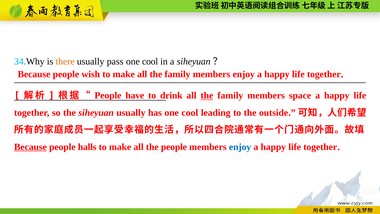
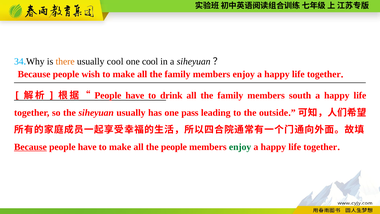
usually pass: pass -> cool
the at (207, 95) underline: present -> none
space: space -> south
has one cool: cool -> pass
halls at (87, 147): halls -> have
enjoy at (240, 147) colour: blue -> green
